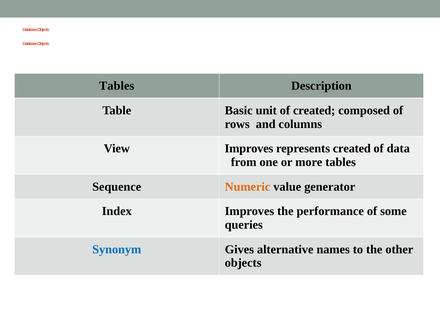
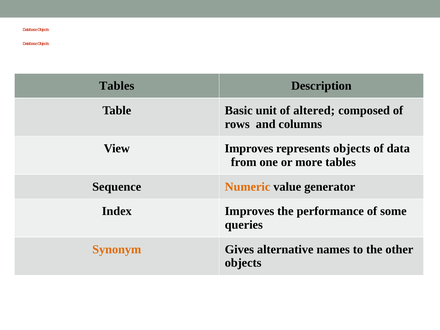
of created: created -> altered
represents created: created -> objects
Synonym colour: blue -> orange
